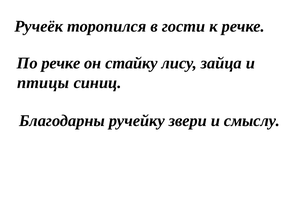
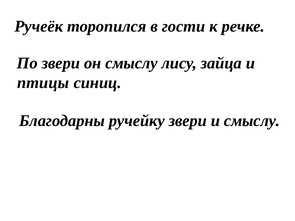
По речке: речке -> звери
он стайку: стайку -> смыслу
